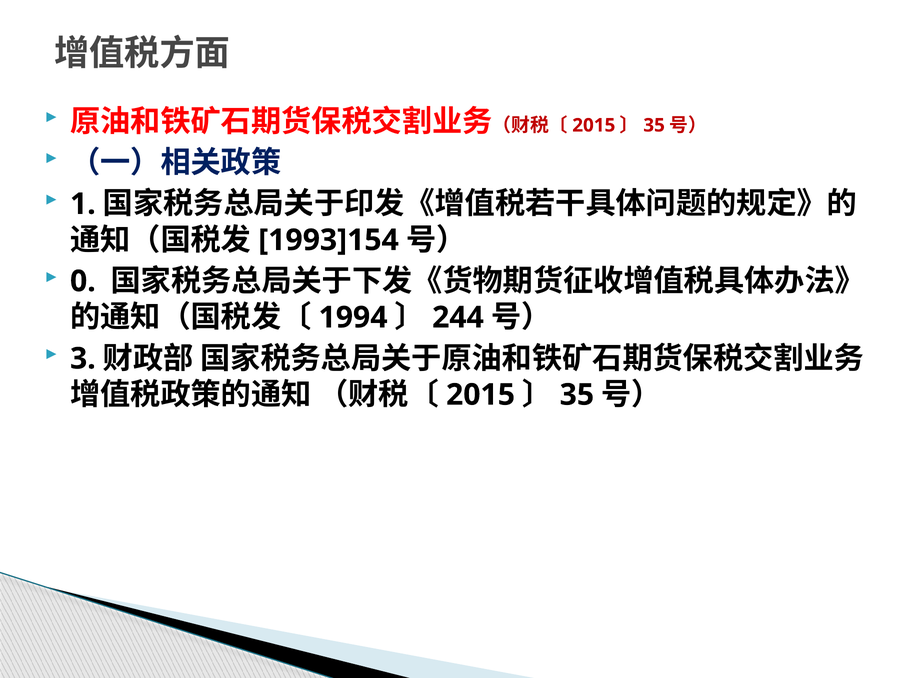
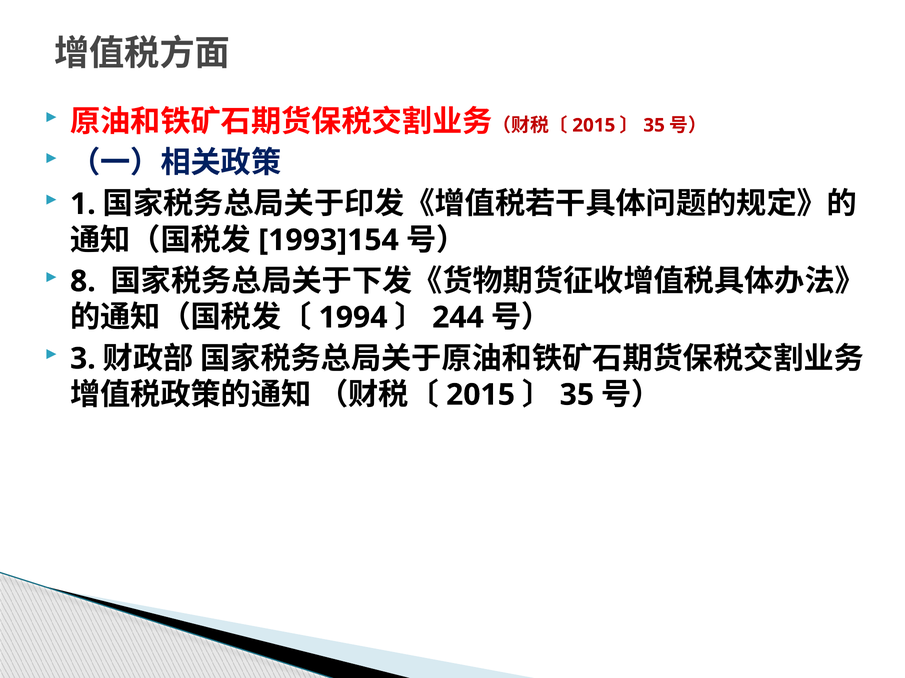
0: 0 -> 8
